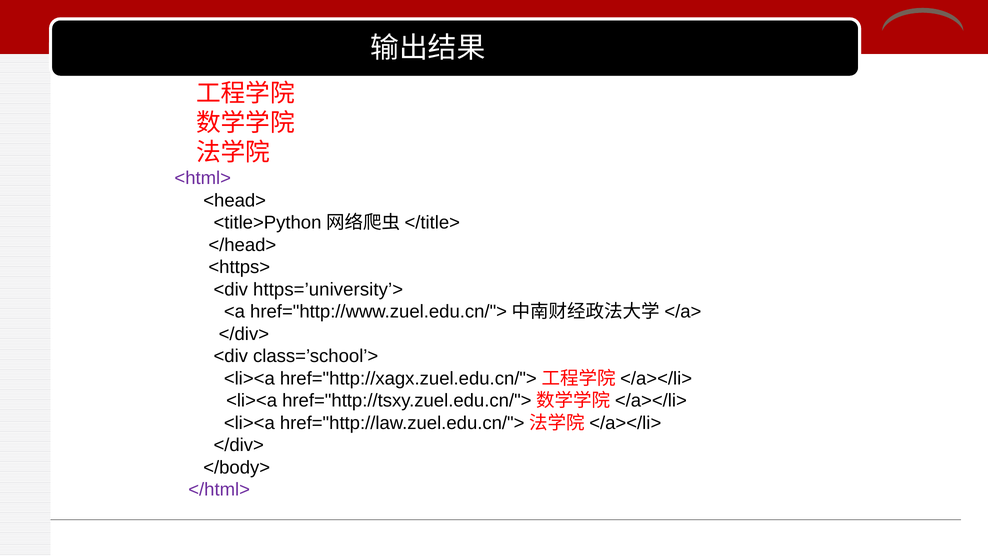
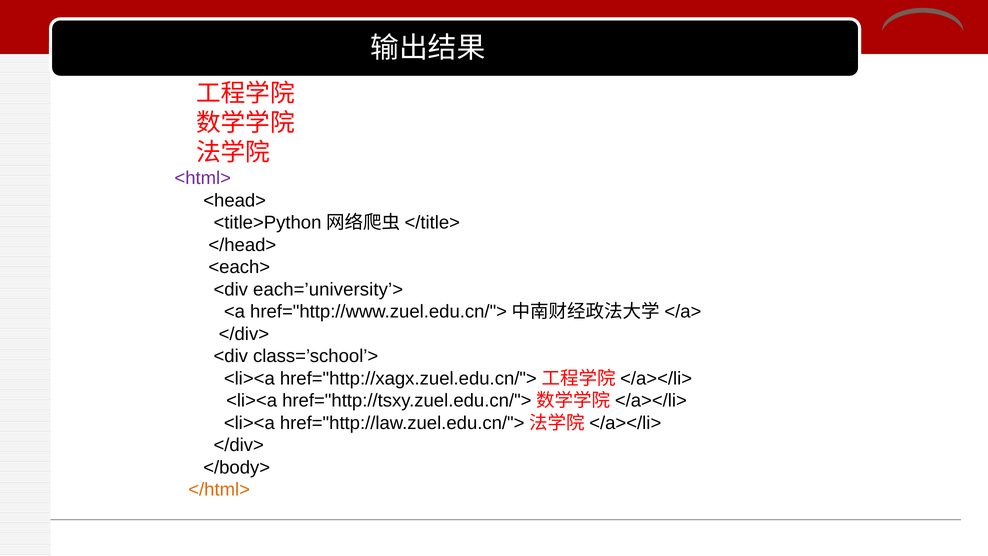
<https>: <https> -> <each>
https=’university’>: https=’university’> -> each=’university’>
</html> colour: purple -> orange
